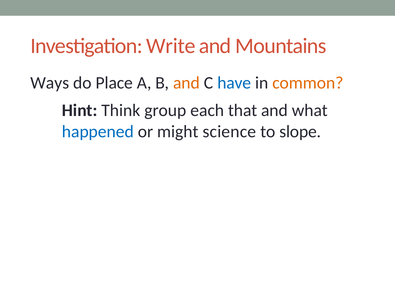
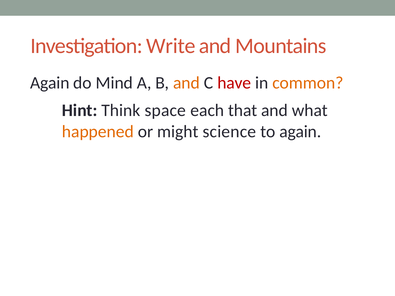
Ways at (50, 83): Ways -> Again
Place: Place -> Mind
have colour: blue -> red
group: group -> space
happened colour: blue -> orange
to slope: slope -> again
